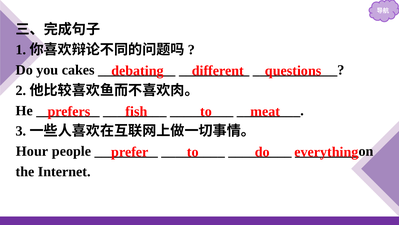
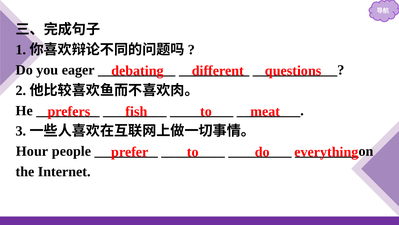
cakes: cakes -> eager
